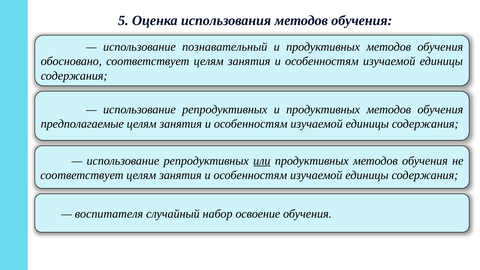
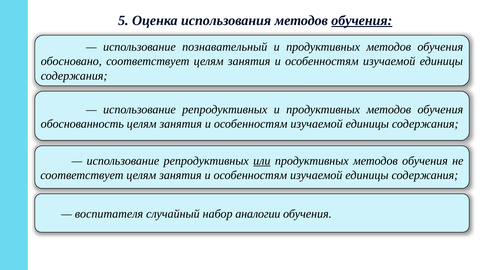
обучения at (362, 20) underline: none -> present
предполагаемые: предполагаемые -> обоснованность
освоение: освоение -> аналогии
